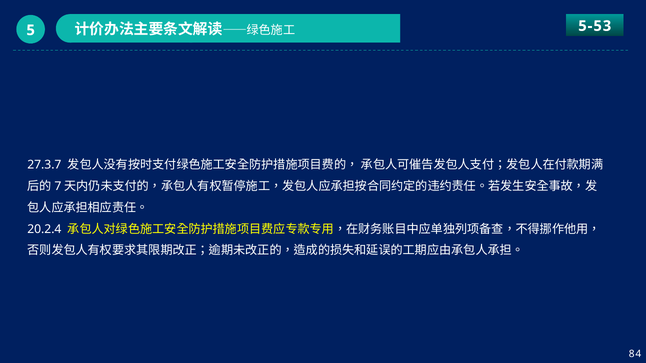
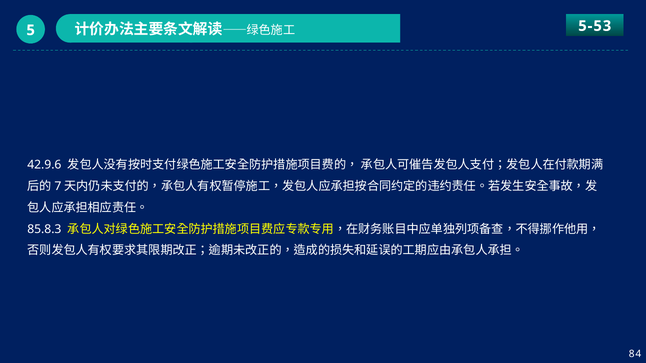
27.3.7: 27.3.7 -> 42.9.6
20.2.4: 20.2.4 -> 85.8.3
